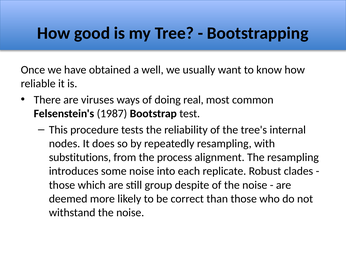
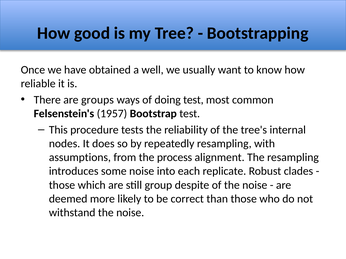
viruses: viruses -> groups
doing real: real -> test
1987: 1987 -> 1957
substitutions: substitutions -> assumptions
